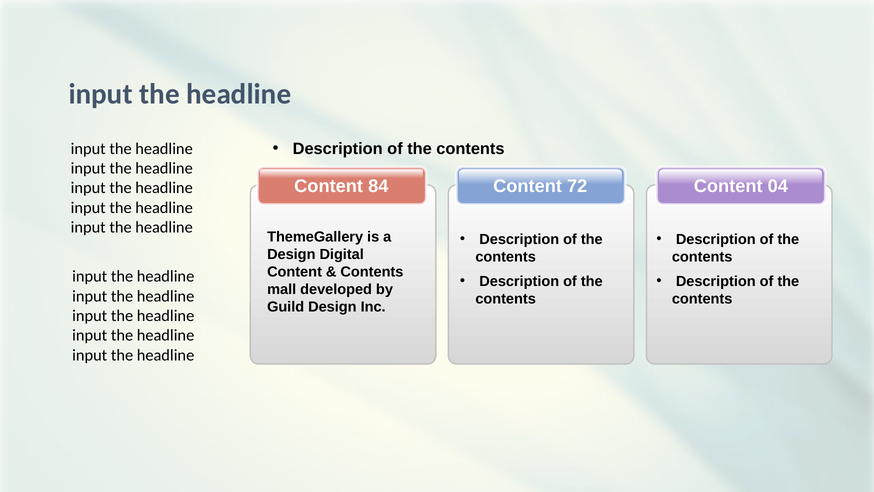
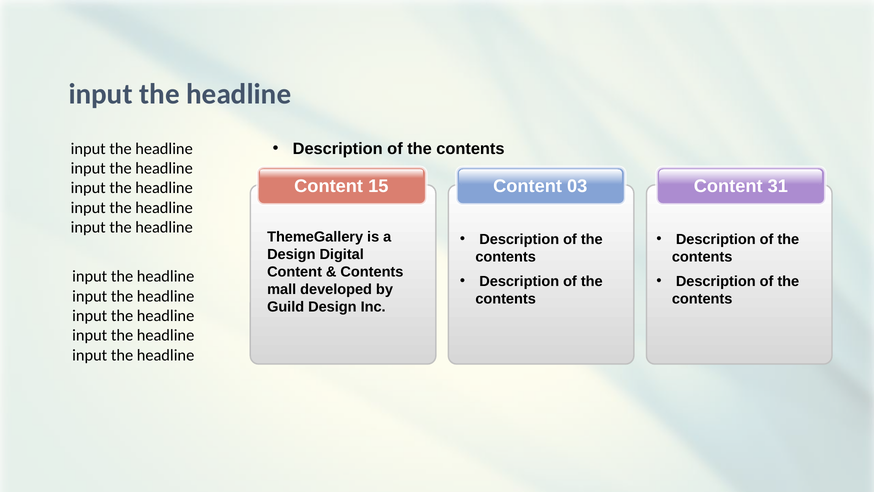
84: 84 -> 15
72: 72 -> 03
04: 04 -> 31
